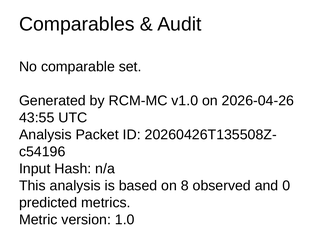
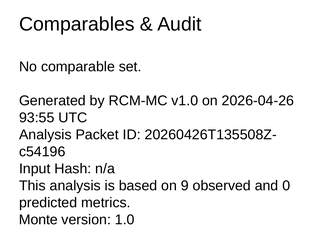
43:55: 43:55 -> 93:55
8: 8 -> 9
Metric: Metric -> Monte
